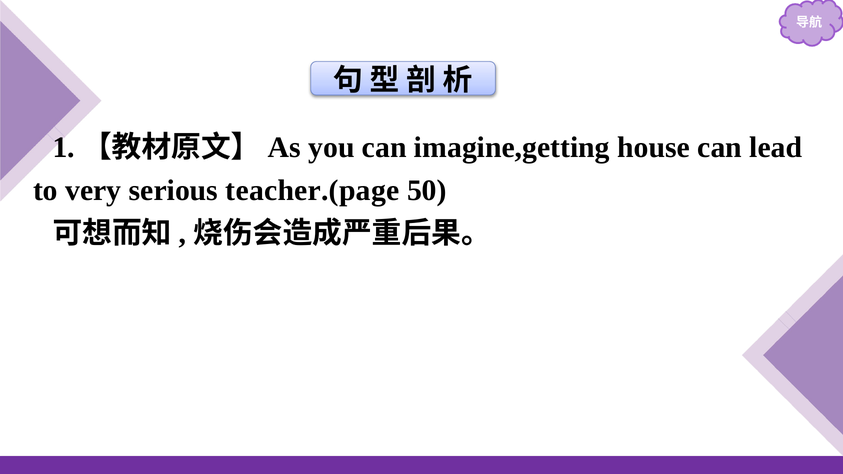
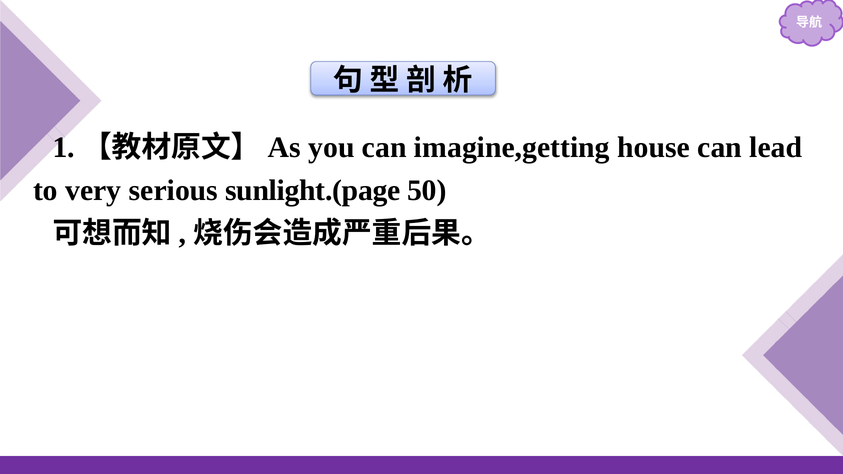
teacher.(page: teacher.(page -> sunlight.(page
